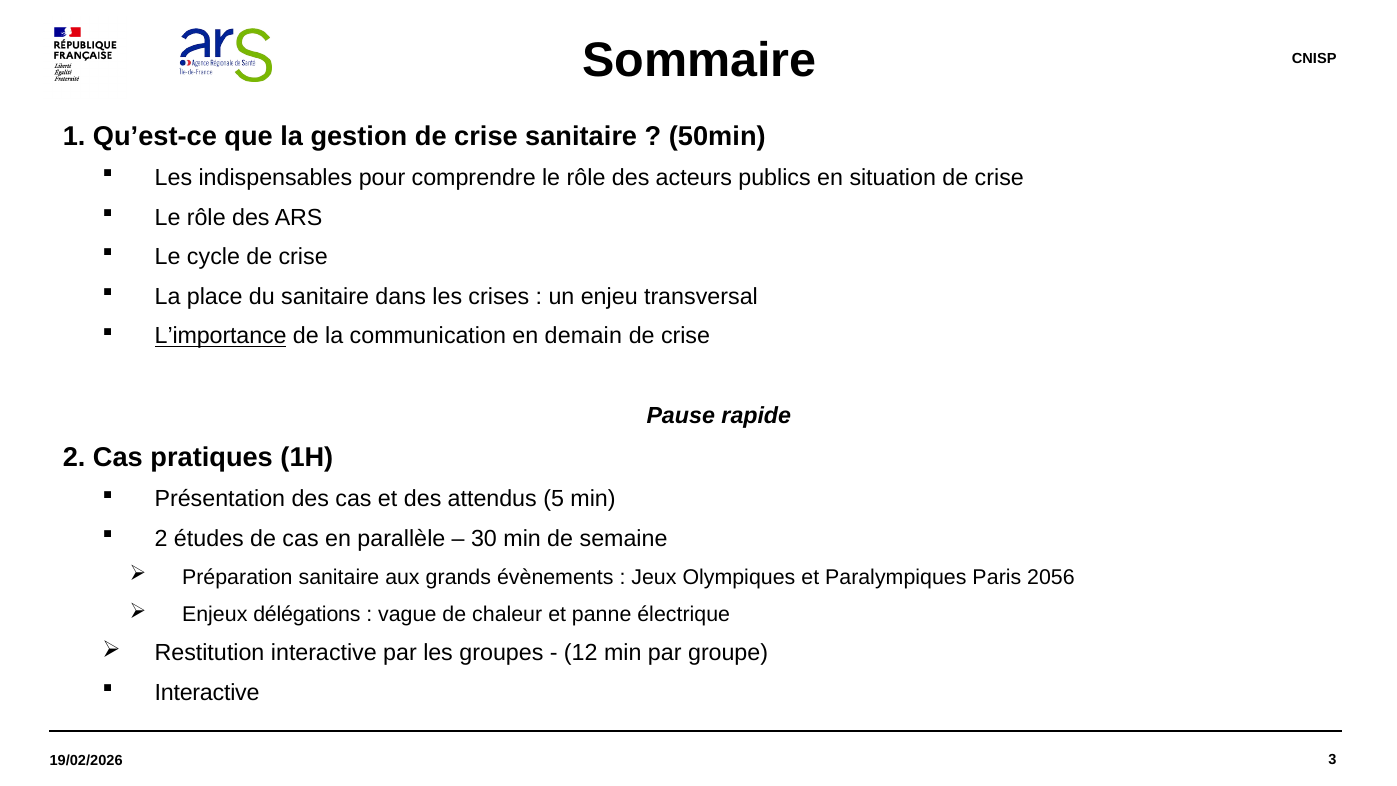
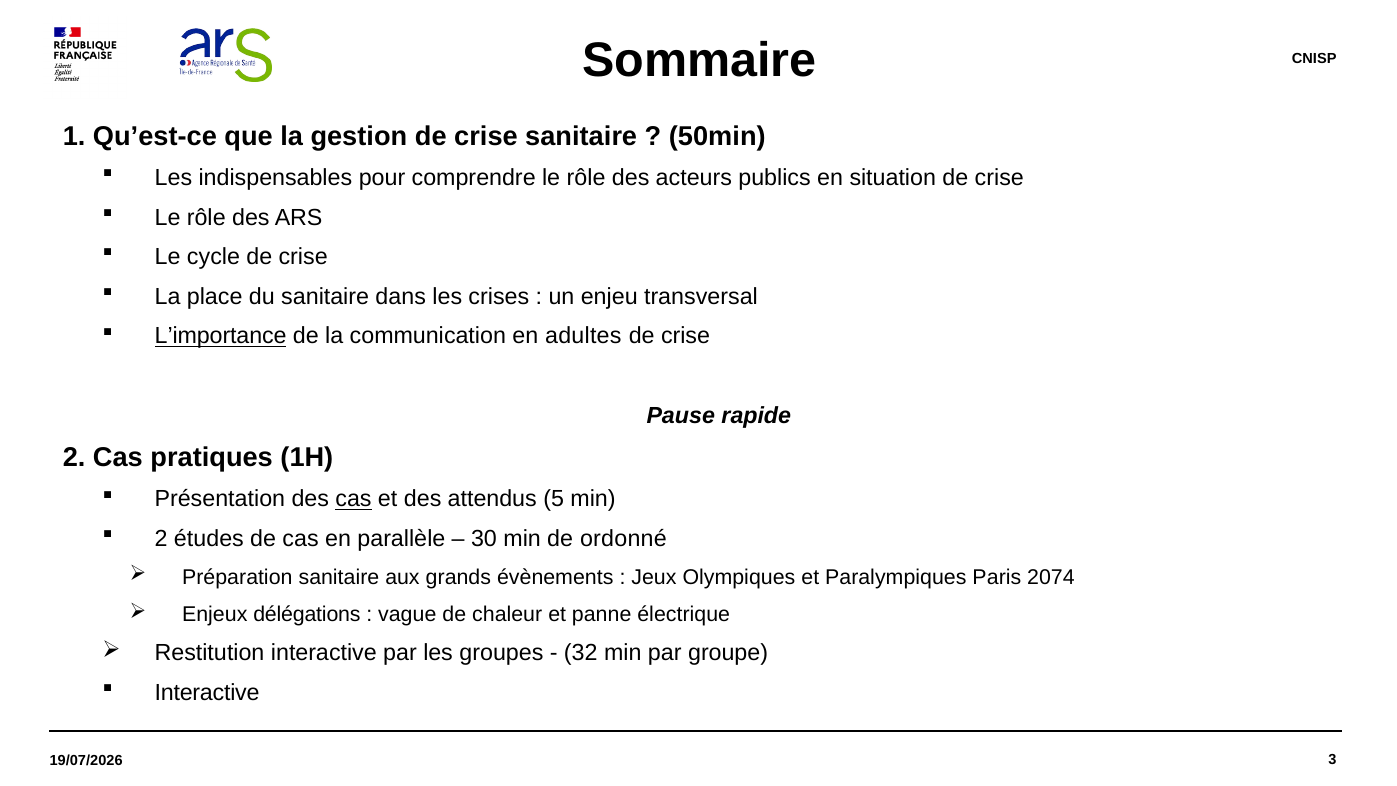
demain: demain -> adultes
cas at (354, 499) underline: none -> present
semaine: semaine -> ordonné
2056: 2056 -> 2074
12: 12 -> 32
19/02/2026: 19/02/2026 -> 19/07/2026
